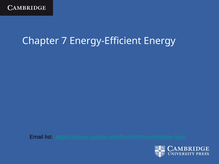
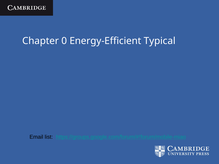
7: 7 -> 0
Energy: Energy -> Typical
